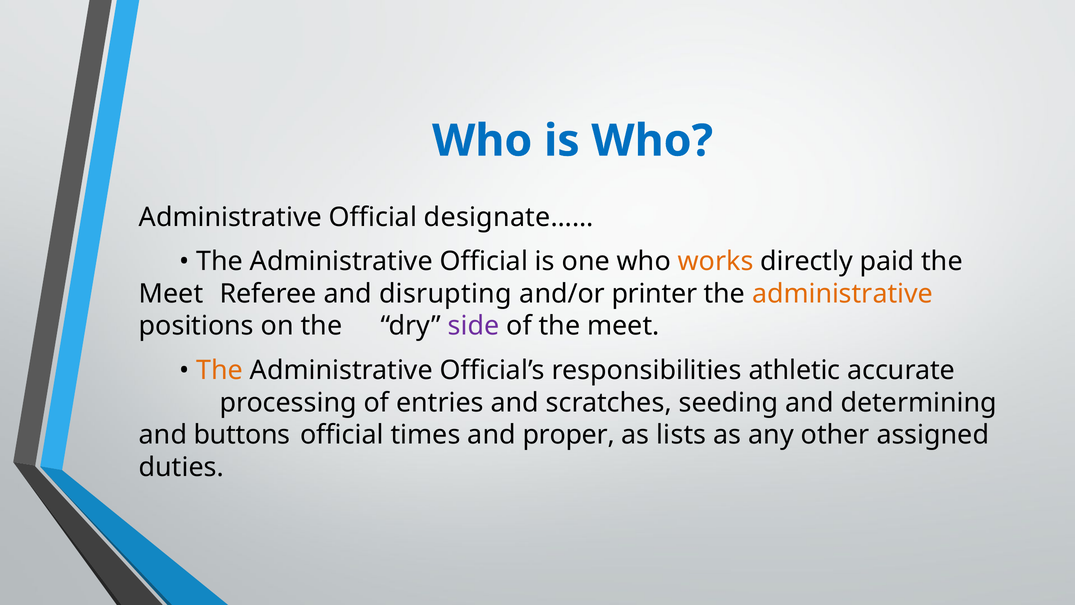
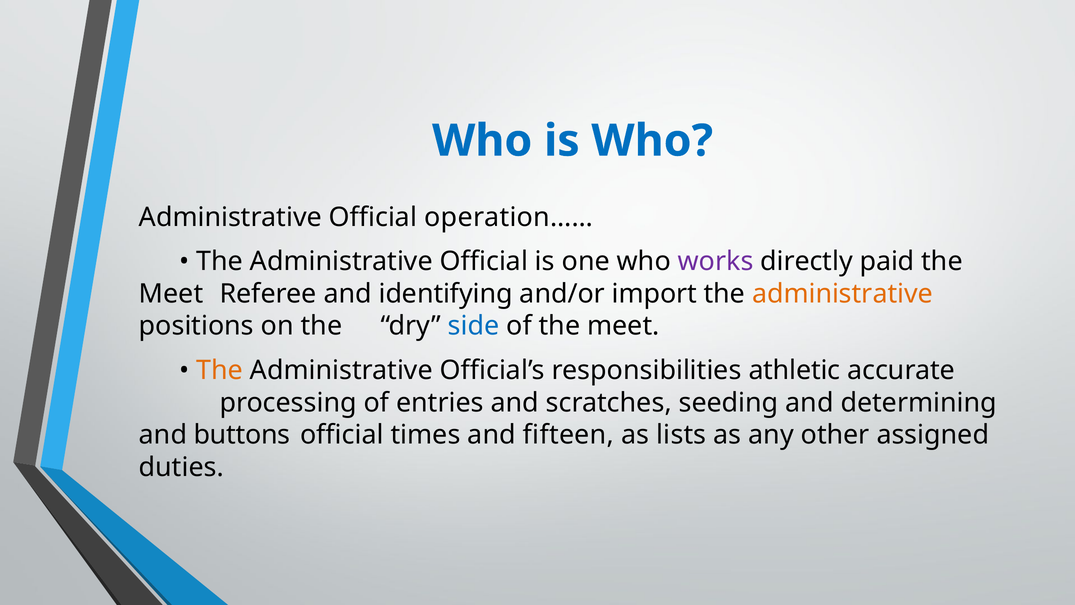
designate……: designate…… -> operation……
works colour: orange -> purple
disrupting: disrupting -> identifying
printer: printer -> import
side colour: purple -> blue
proper: proper -> fifteen
